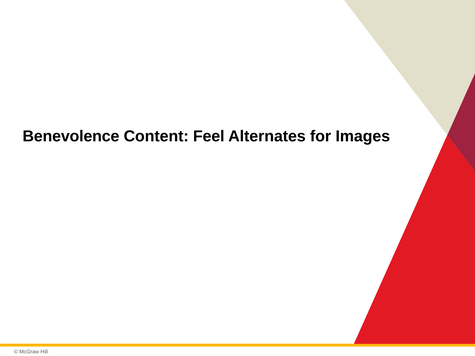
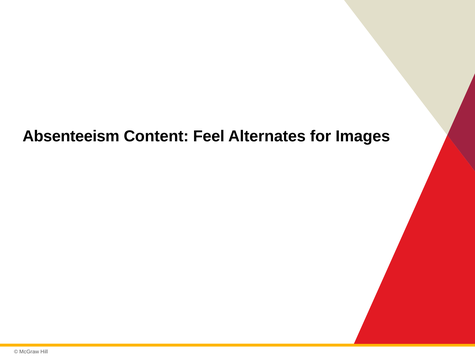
Benevolence: Benevolence -> Absenteeism
